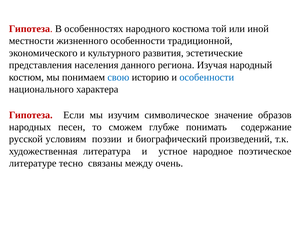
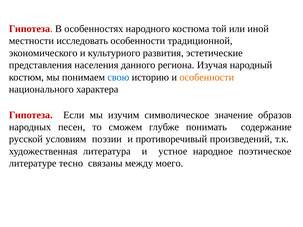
жизненного: жизненного -> исследовать
особенности at (207, 77) colour: blue -> orange
биографический: биографический -> противоречивый
очень: очень -> моего
